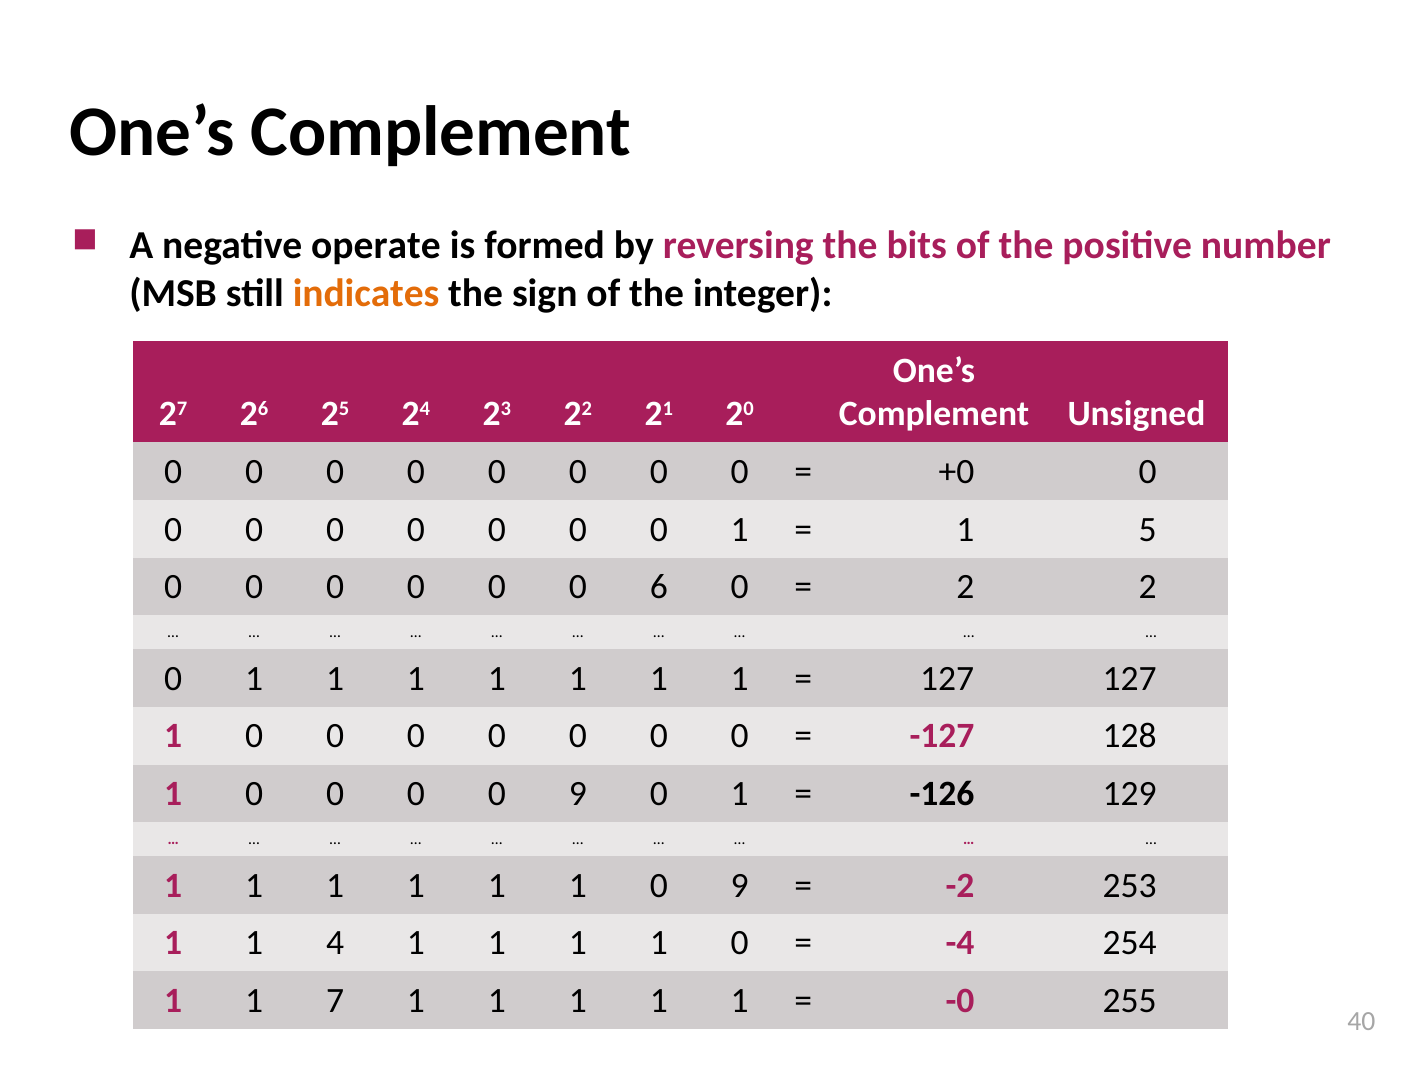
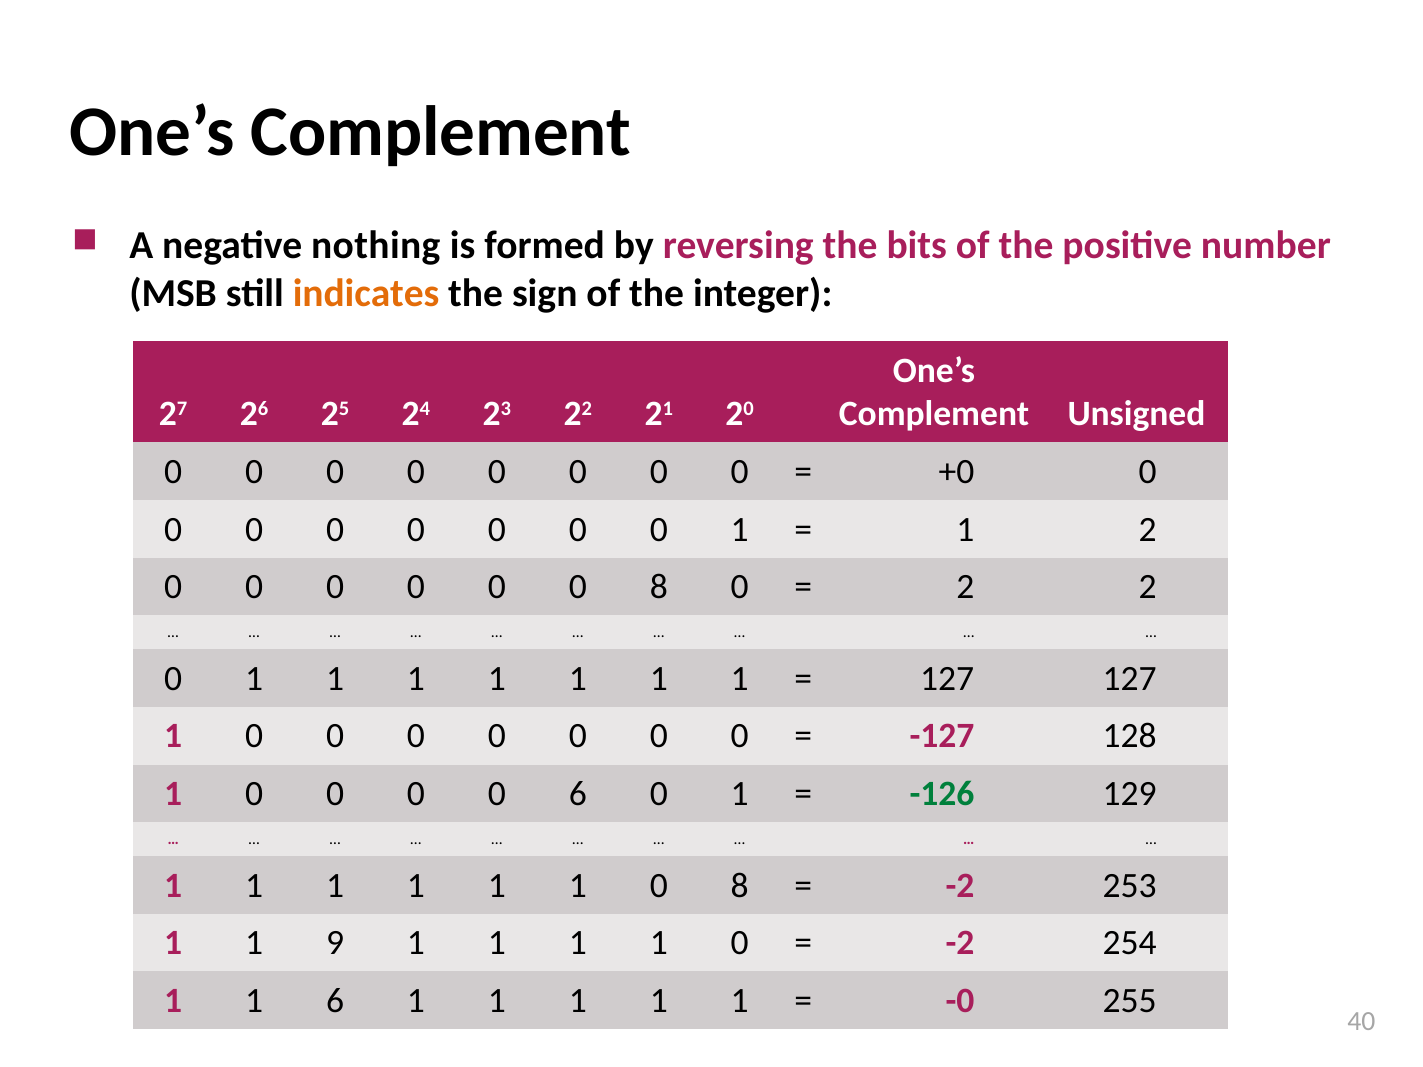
operate: operate -> nothing
1 5: 5 -> 2
0 0 6: 6 -> 8
0 0 9: 9 -> 6
-126 colour: black -> green
1 0 9: 9 -> 8
4: 4 -> 9
-4 at (960, 943): -4 -> -2
1 7: 7 -> 6
